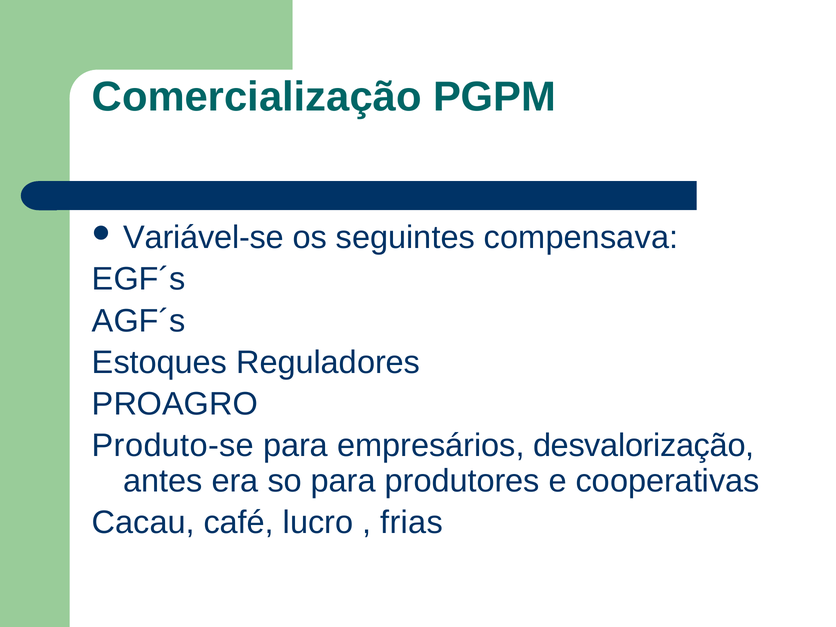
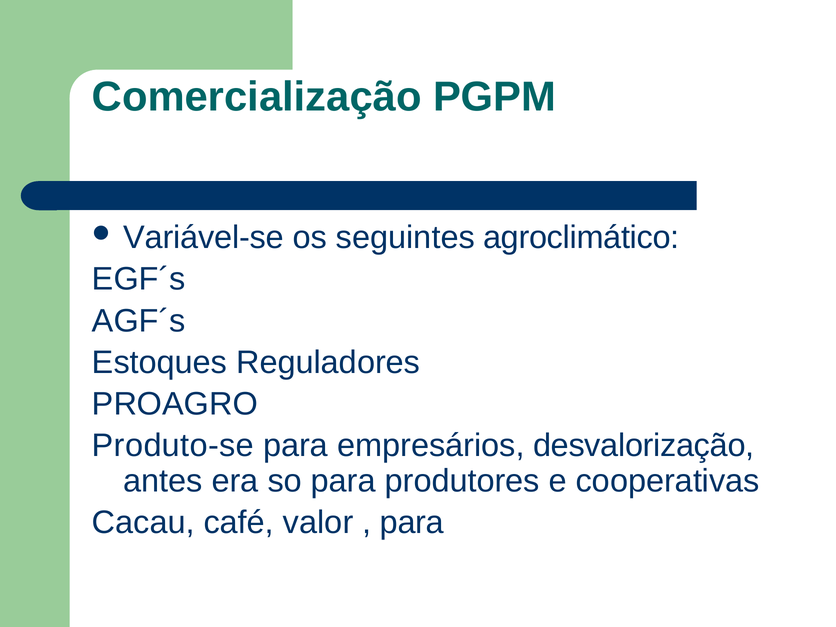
compensava: compensava -> agroclimático
lucro: lucro -> valor
frias at (412, 522): frias -> para
